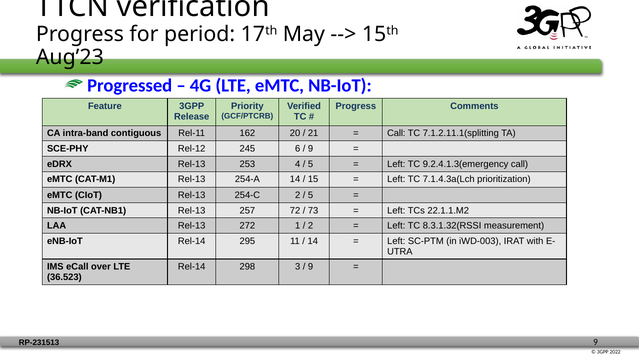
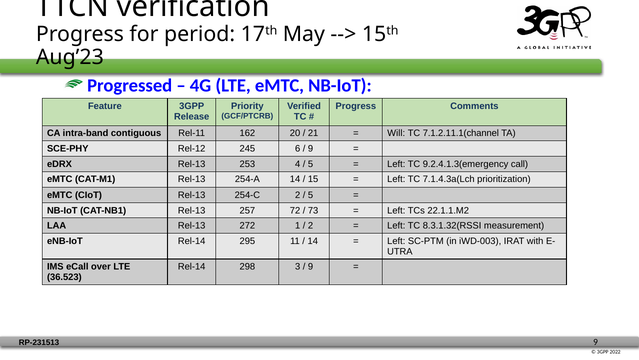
Call at (396, 133): Call -> Will
7.1.2.11.1(splitting: 7.1.2.11.1(splitting -> 7.1.2.11.1(channel
